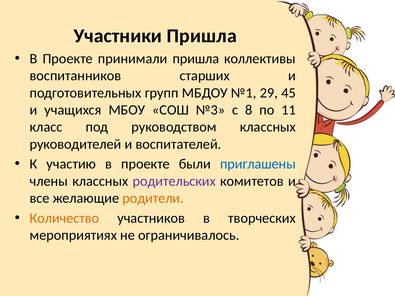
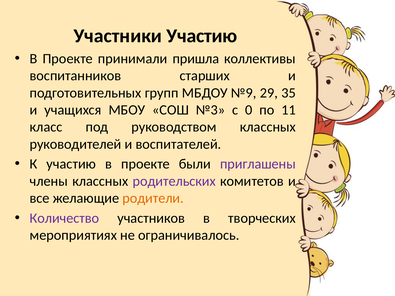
Участники Пришла: Пришла -> Участию
№1: №1 -> №9
45: 45 -> 35
8: 8 -> 0
приглашены colour: blue -> purple
Количество colour: orange -> purple
